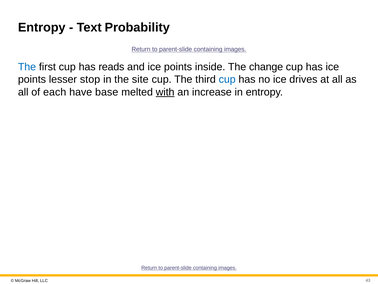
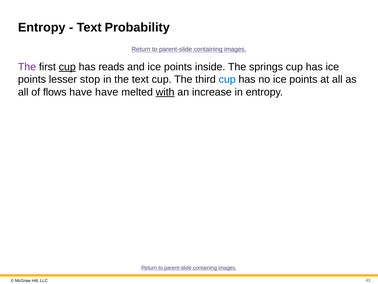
The at (27, 67) colour: blue -> purple
cup at (67, 67) underline: none -> present
change: change -> springs
the site: site -> text
no ice drives: drives -> points
each: each -> flows
have base: base -> have
